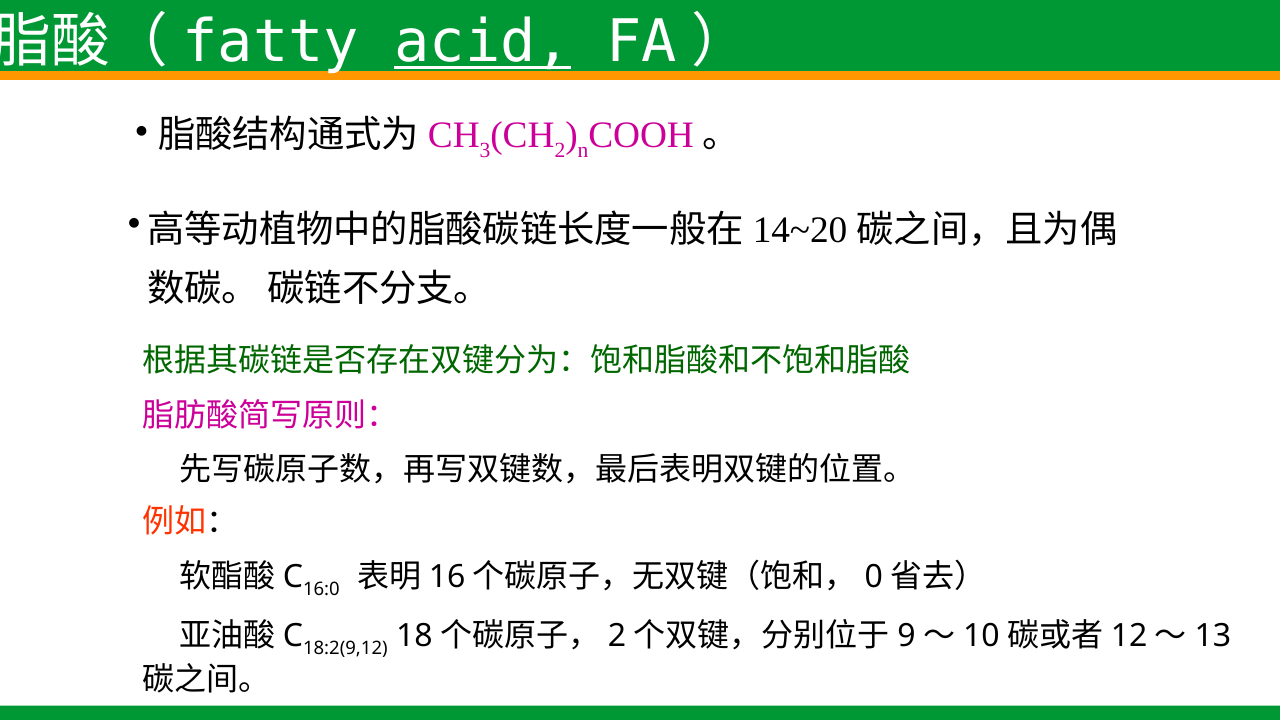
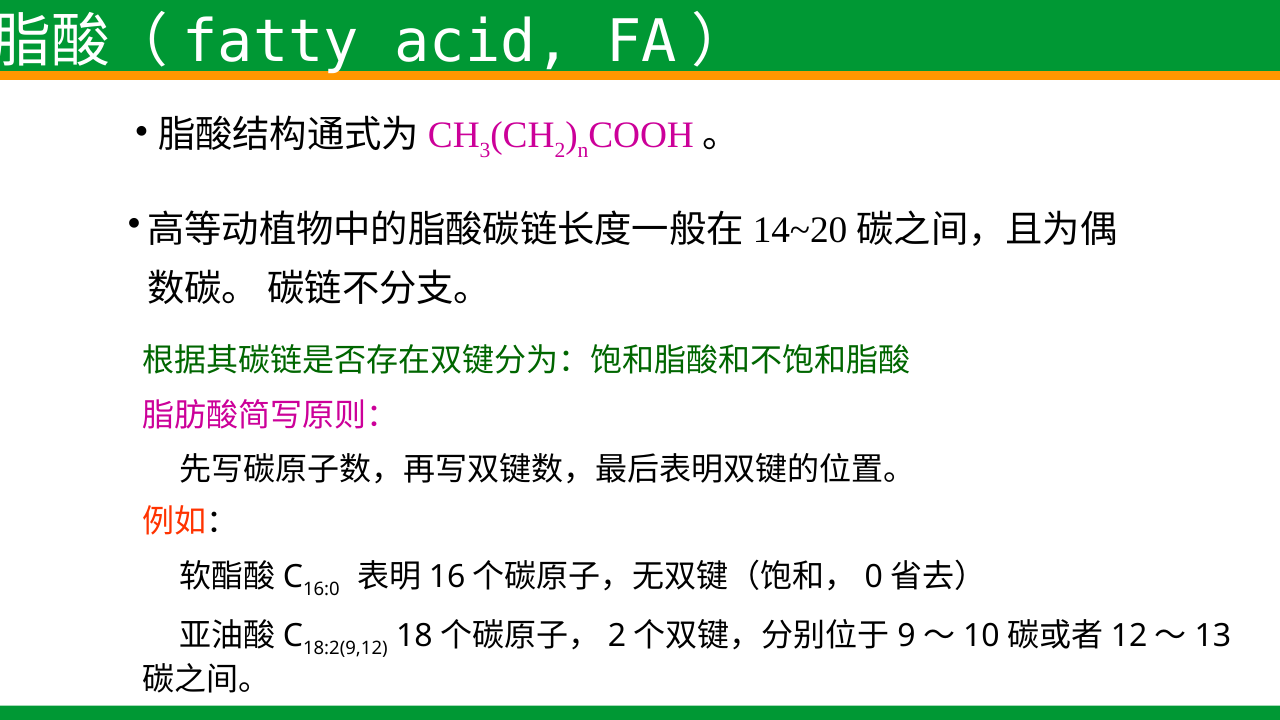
acid underline: present -> none
